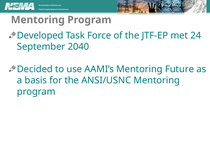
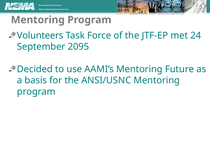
Developed: Developed -> Volunteers
2040: 2040 -> 2095
